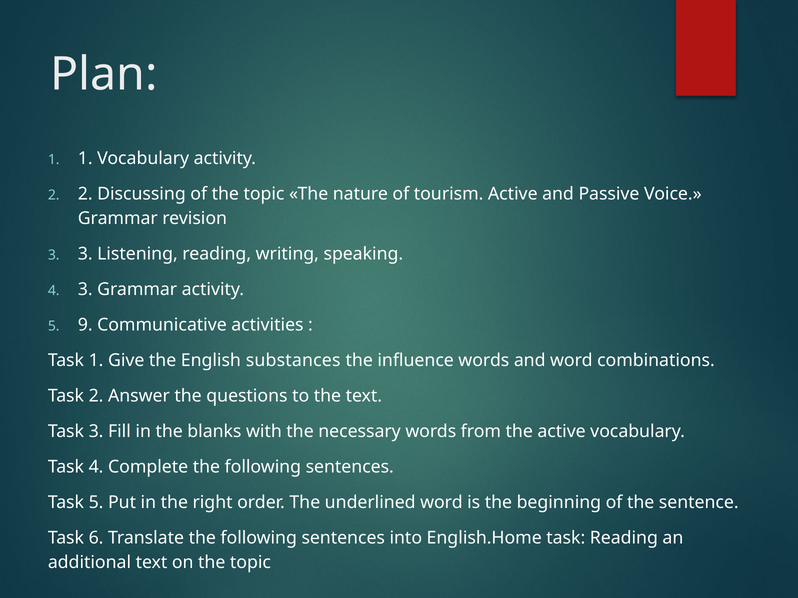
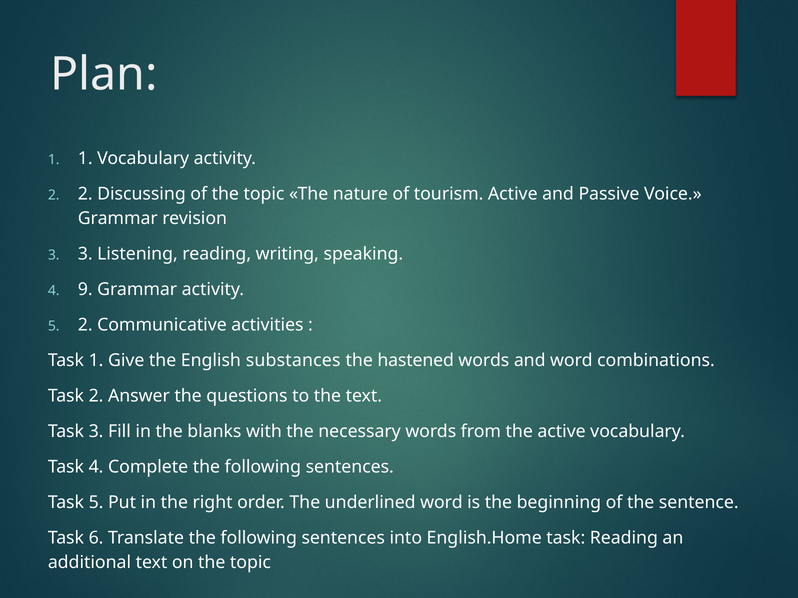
4 3: 3 -> 9
5 9: 9 -> 2
influence: influence -> hastened
